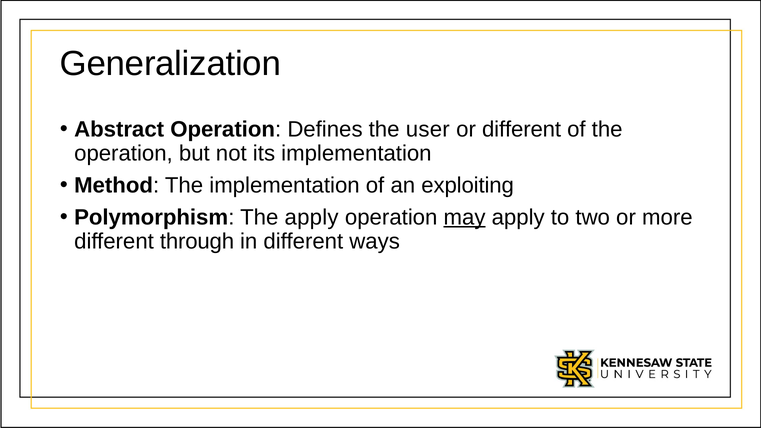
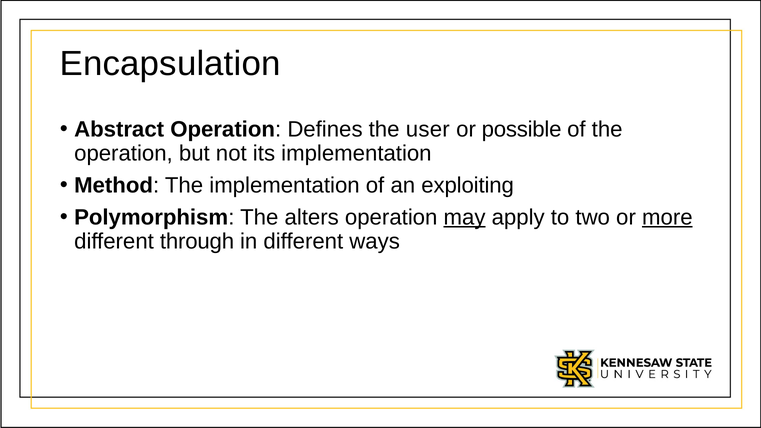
Generalization: Generalization -> Encapsulation
or different: different -> possible
The apply: apply -> alters
more underline: none -> present
